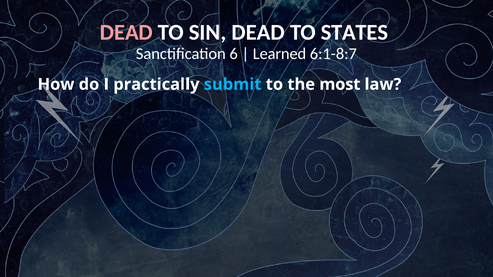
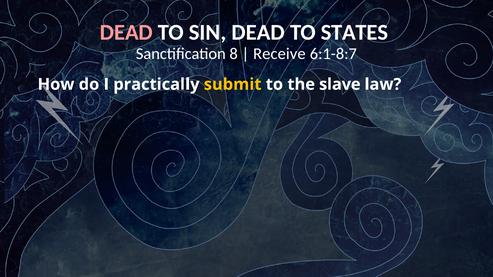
6: 6 -> 8
Learned: Learned -> Receive
submit colour: light blue -> yellow
most: most -> slave
